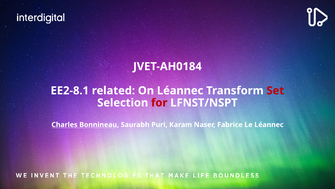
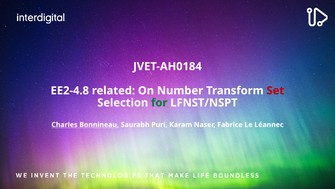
EE2-8.1: EE2-8.1 -> EE2-4.8
On Léannec: Léannec -> Number
for colour: red -> green
